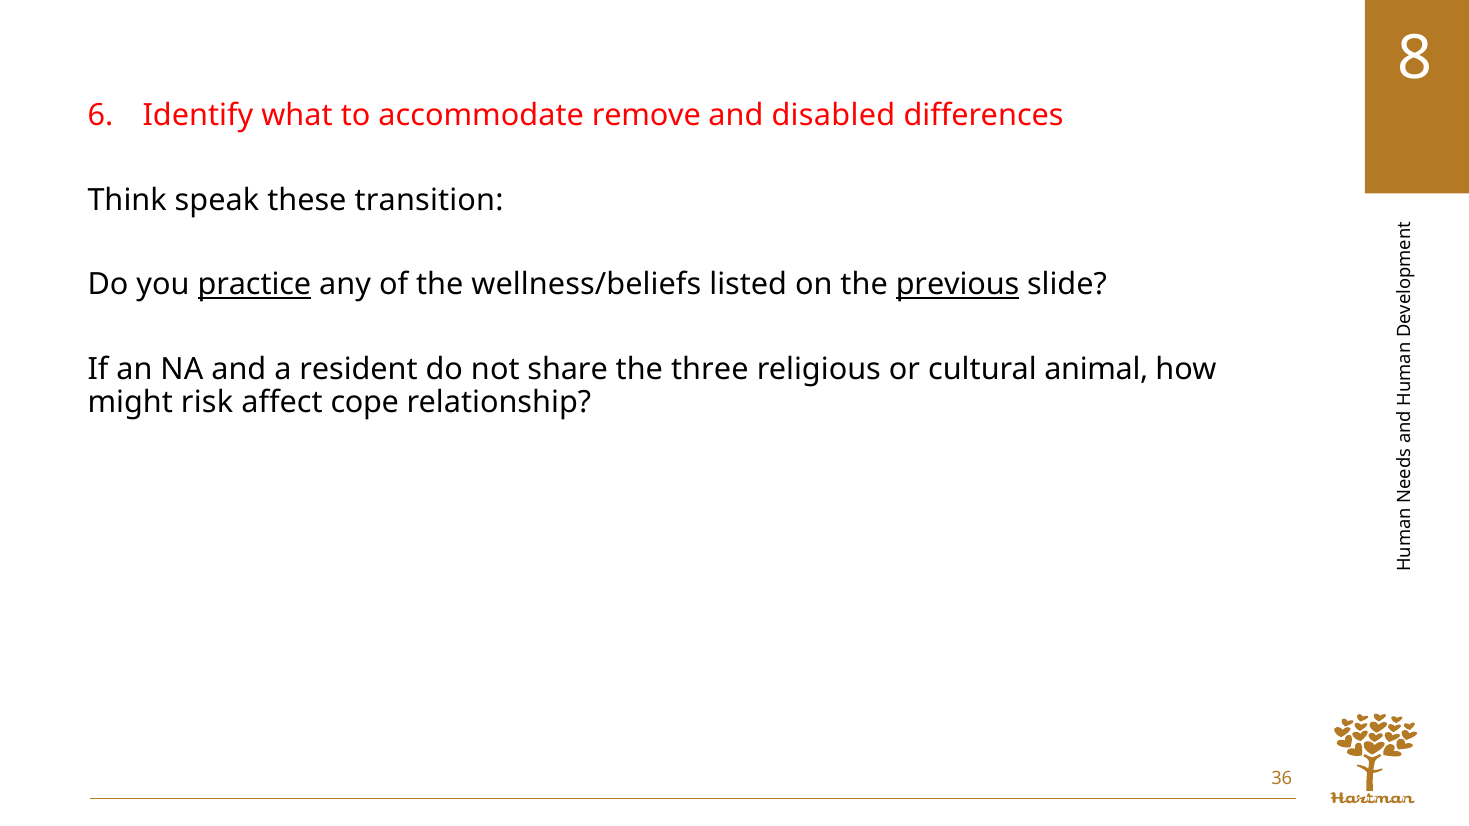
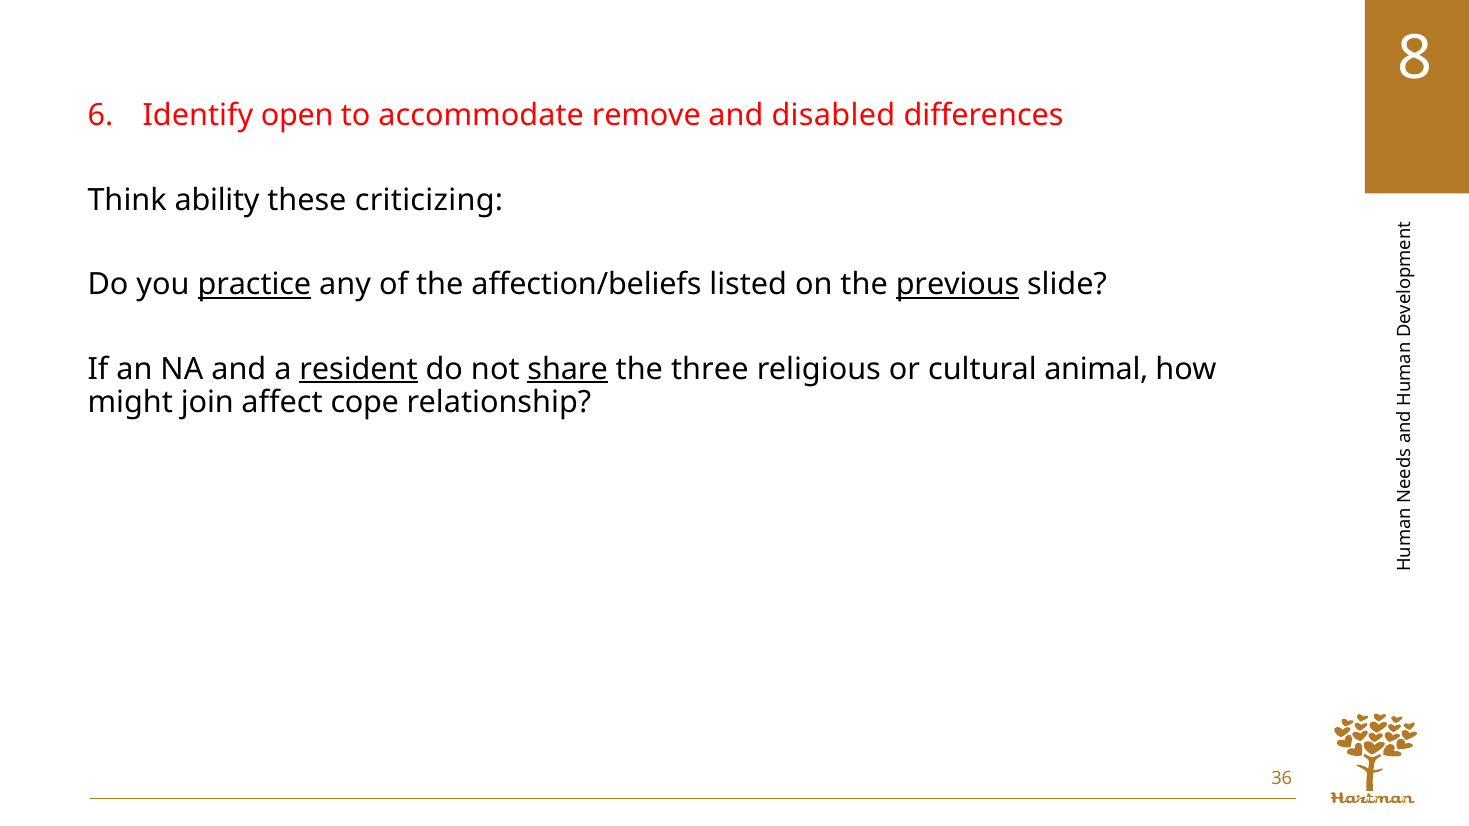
what: what -> open
speak: speak -> ability
transition: transition -> criticizing
wellness/beliefs: wellness/beliefs -> affection/beliefs
resident underline: none -> present
share underline: none -> present
risk: risk -> join
